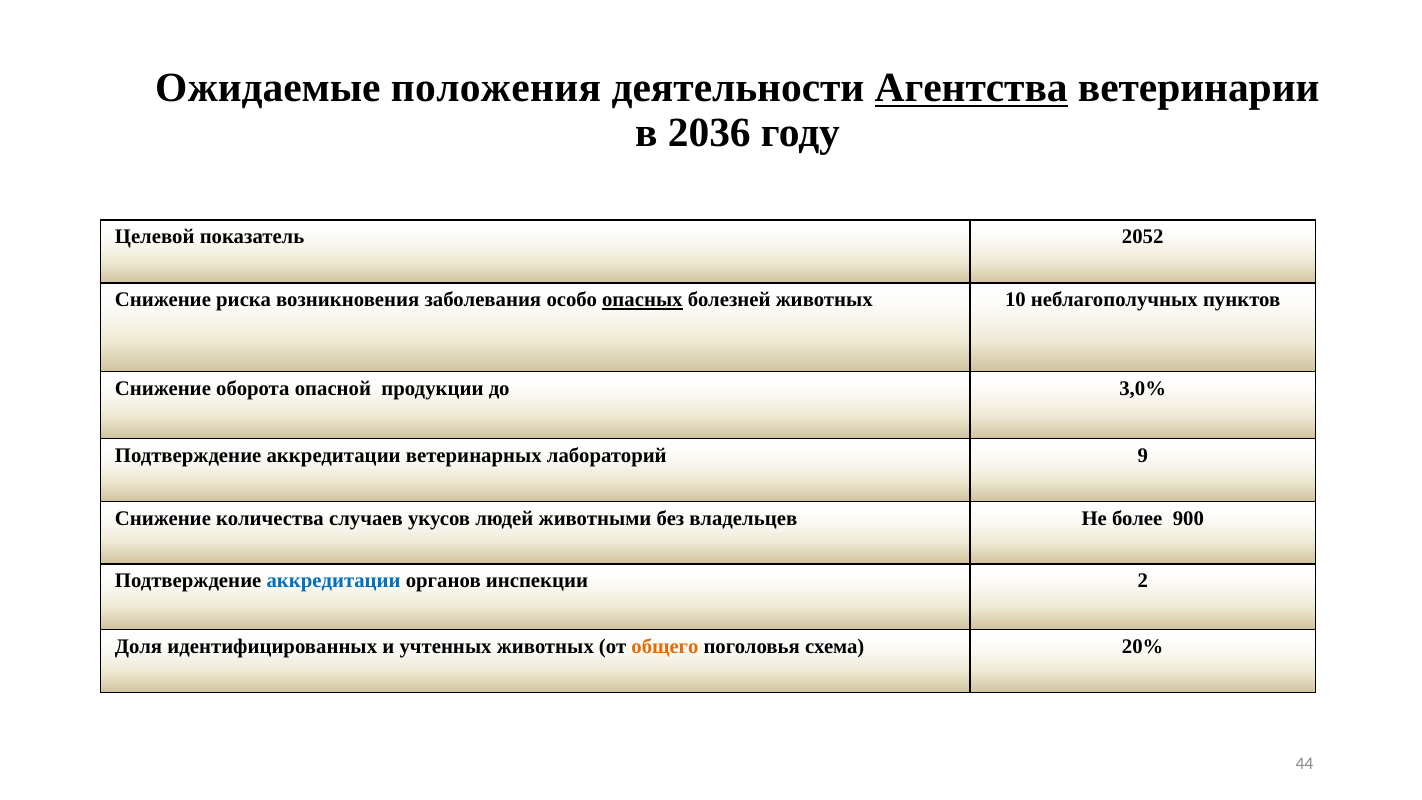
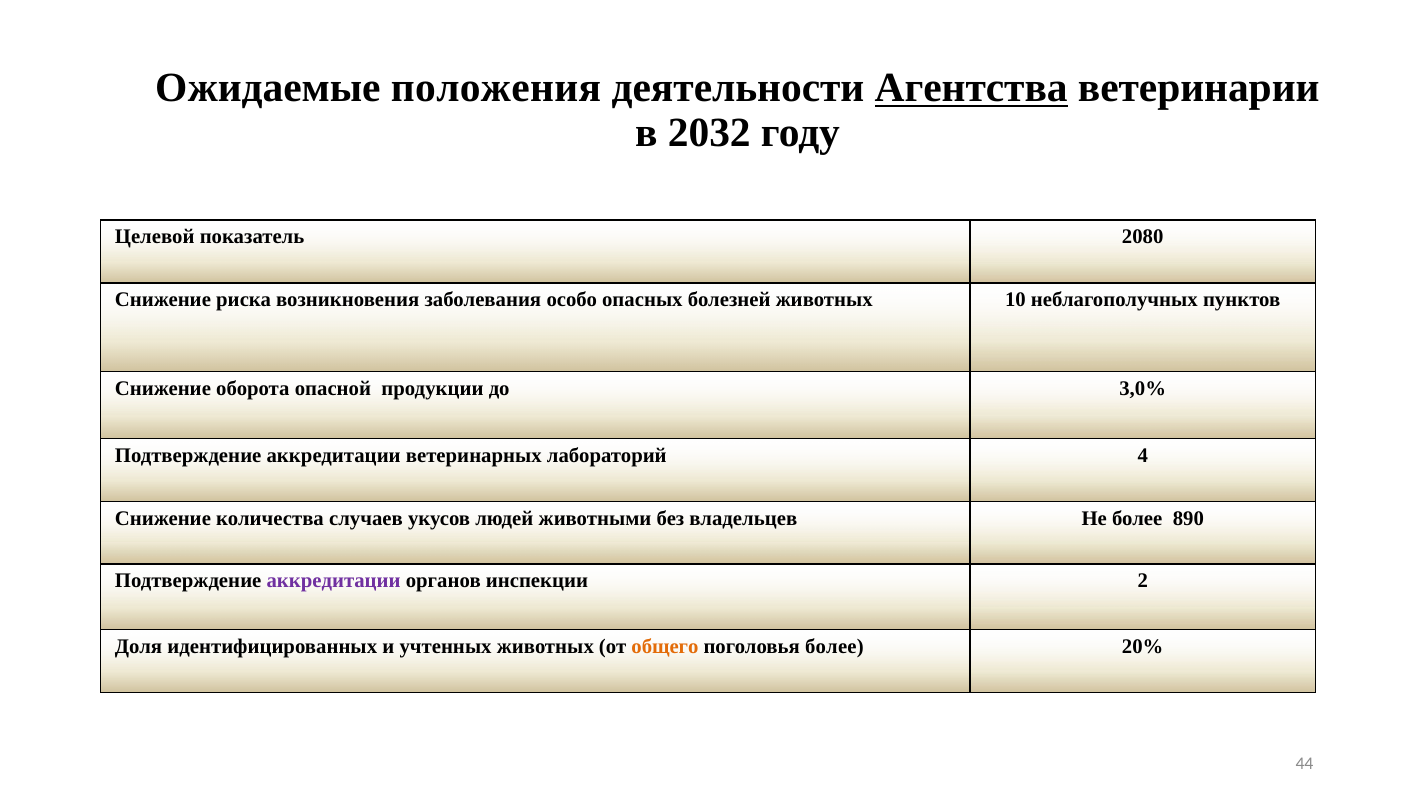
2036: 2036 -> 2032
2052: 2052 -> 2080
опасных underline: present -> none
9: 9 -> 4
900: 900 -> 890
аккредитации at (334, 581) colour: blue -> purple
поголовья схема: схема -> более
